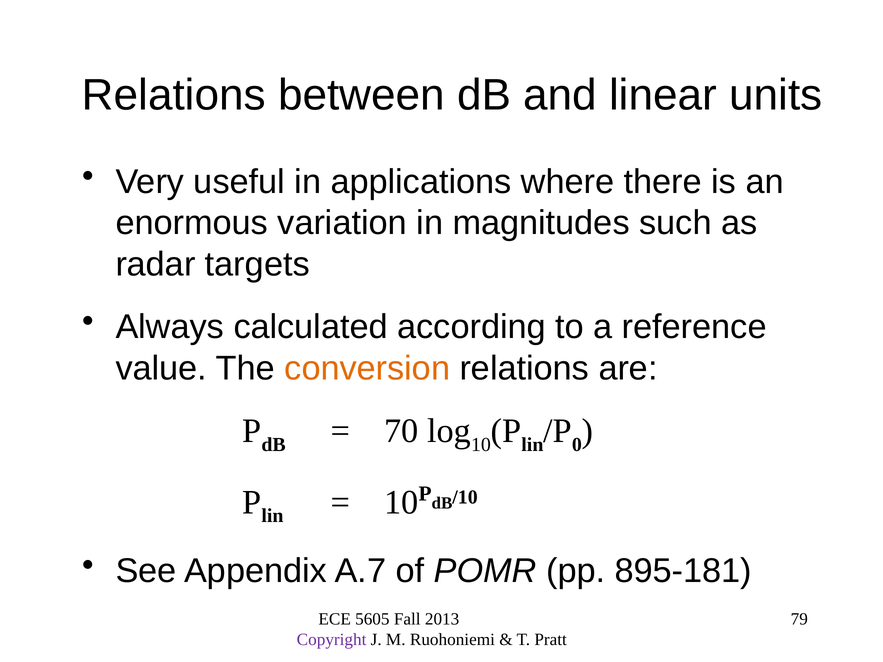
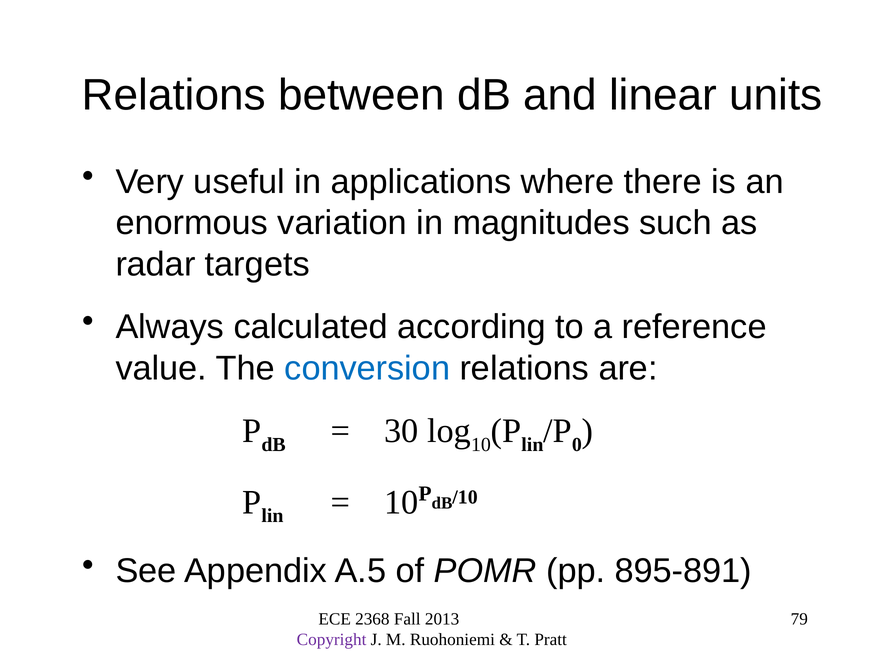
conversion colour: orange -> blue
70: 70 -> 30
A.7: A.7 -> A.5
895-181: 895-181 -> 895-891
5605: 5605 -> 2368
